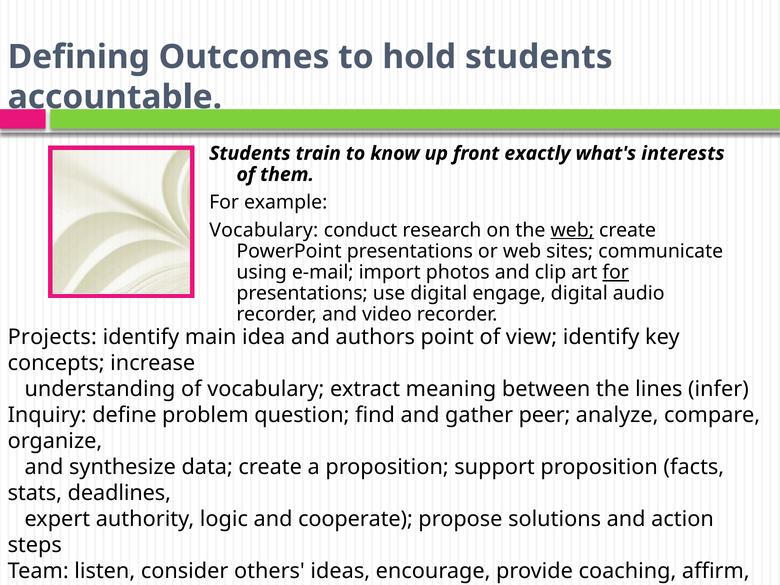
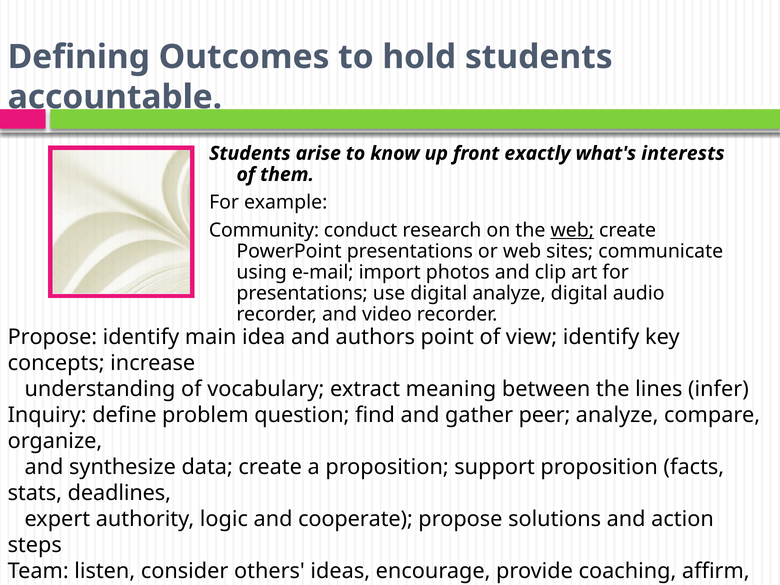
train: train -> arise
Vocabulary at (264, 230): Vocabulary -> Community
for at (616, 272) underline: present -> none
digital engage: engage -> analyze
Projects at (52, 337): Projects -> Propose
